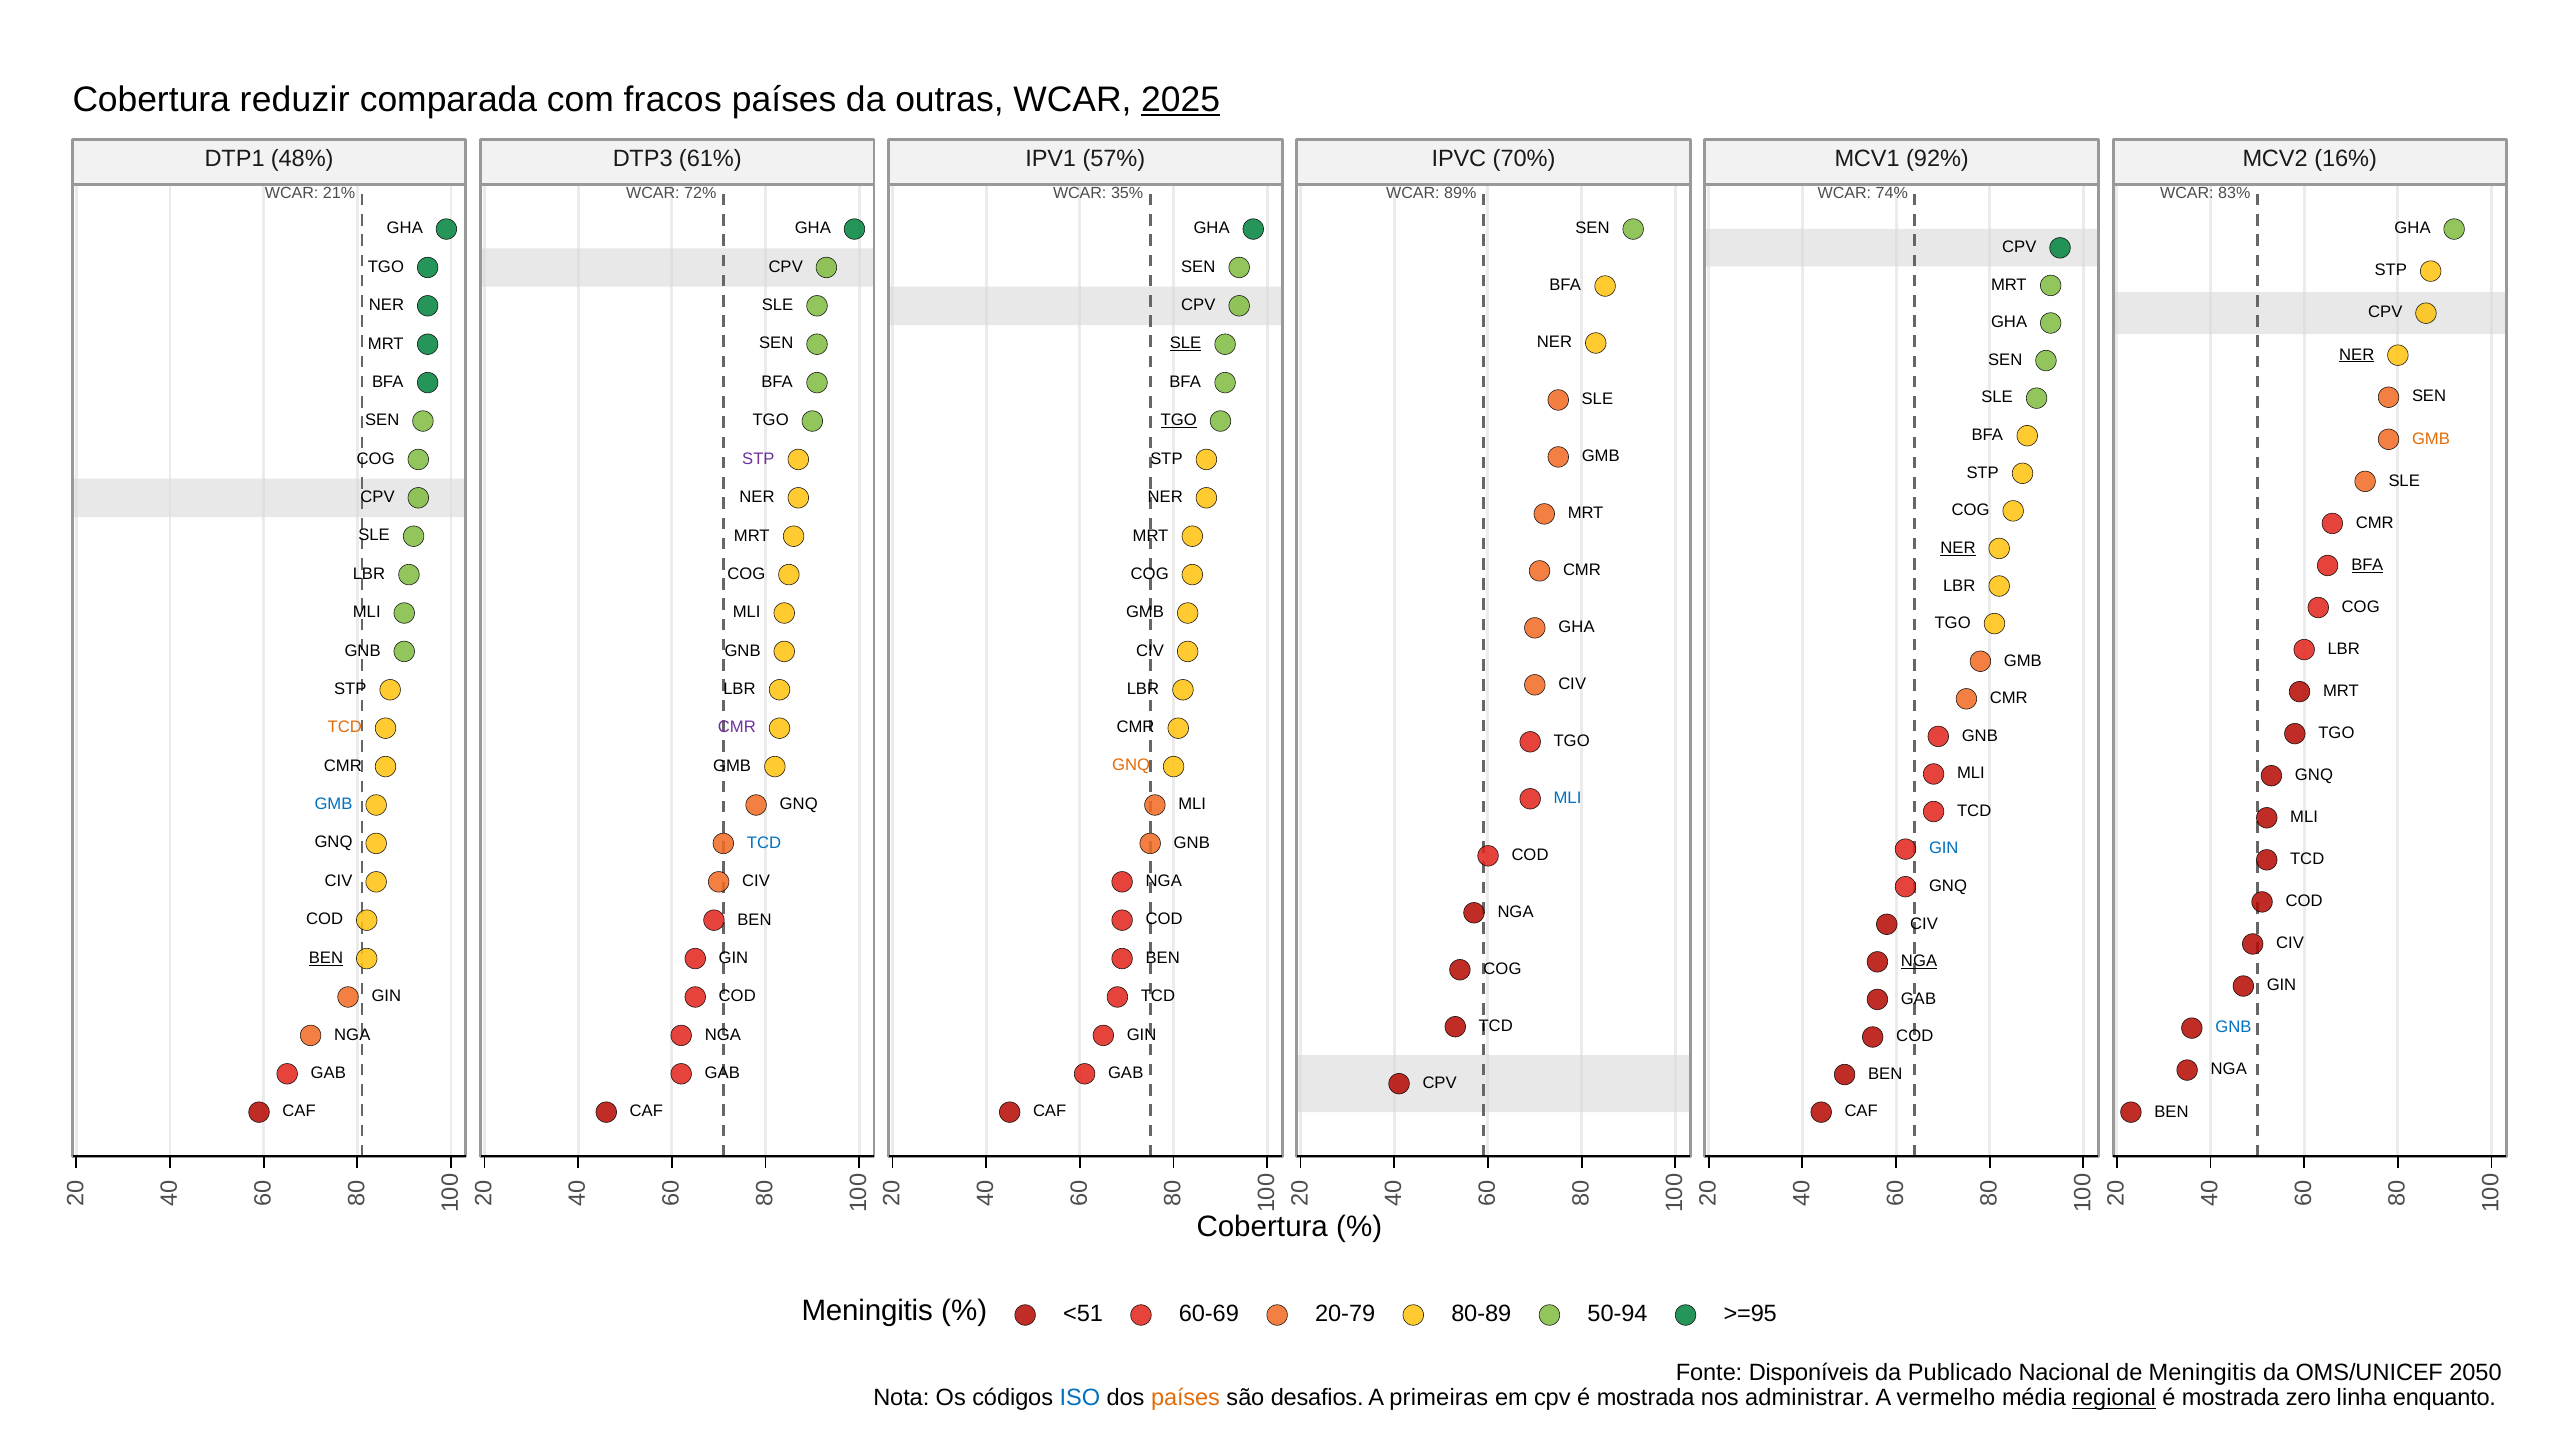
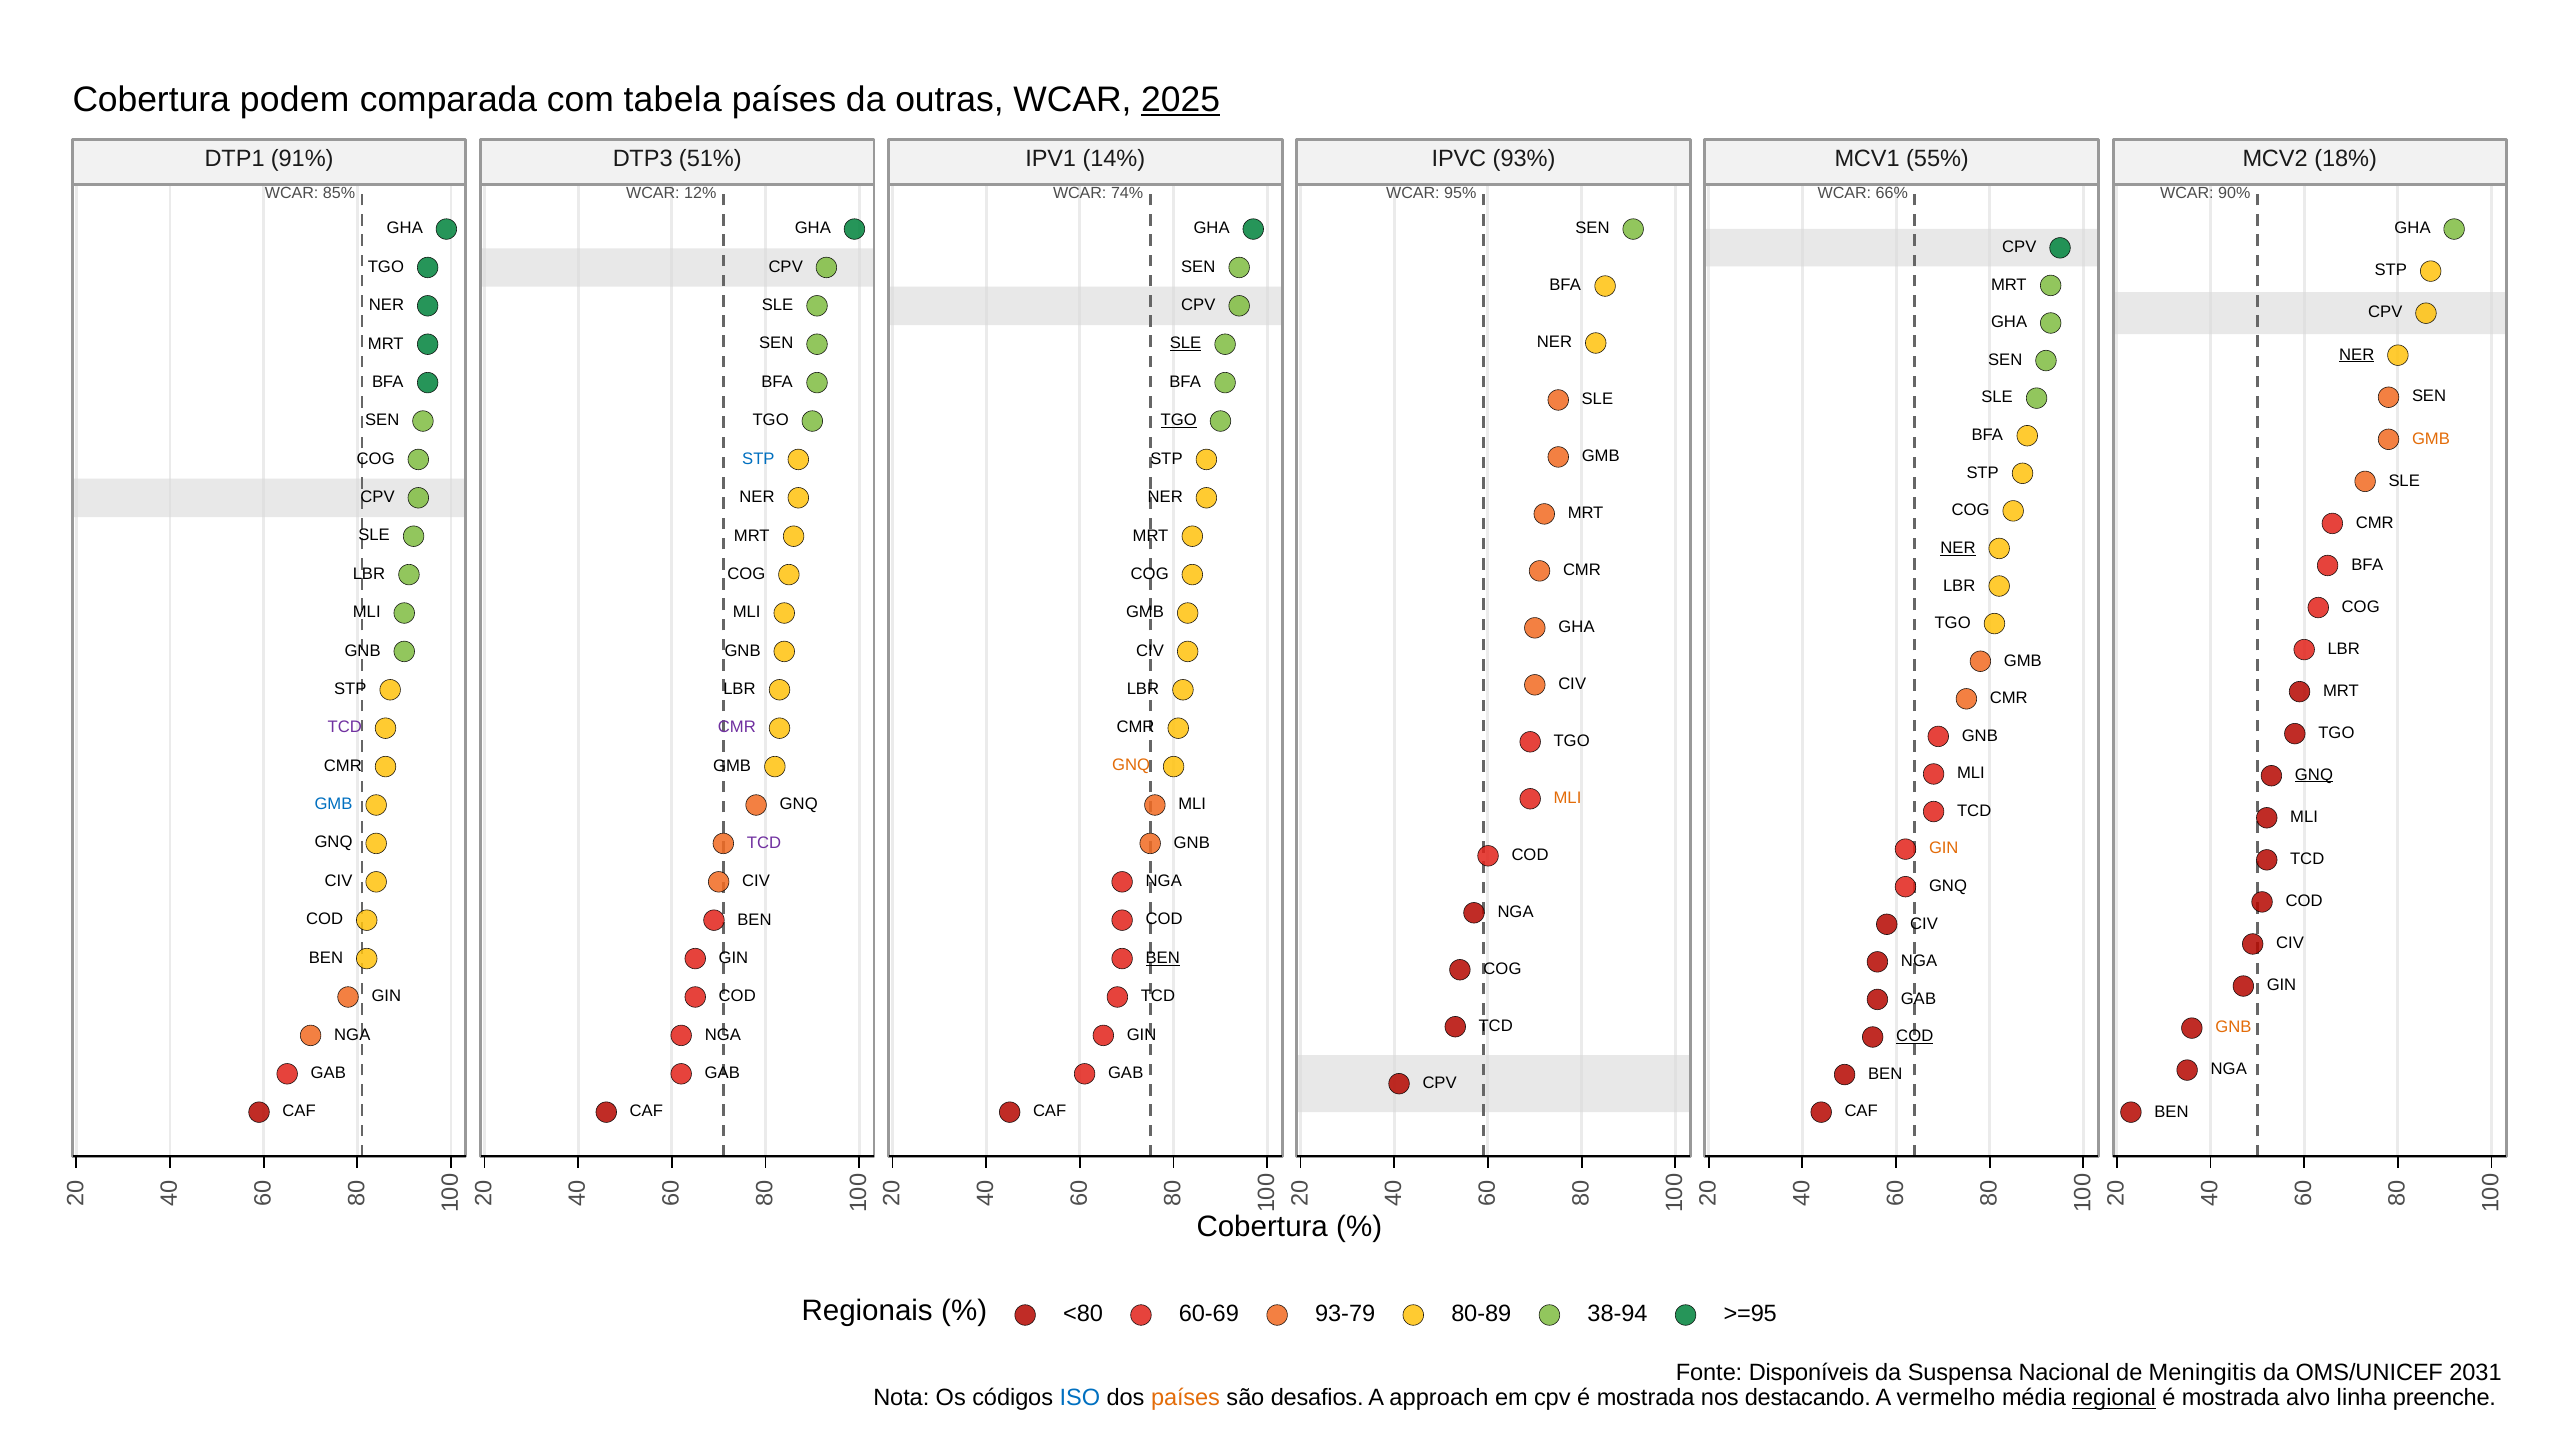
reduzir: reduzir -> podem
fracos: fracos -> tabela
48%: 48% -> 91%
61%: 61% -> 51%
57%: 57% -> 14%
70%: 70% -> 93%
92%: 92% -> 55%
16%: 16% -> 18%
21%: 21% -> 85%
72%: 72% -> 12%
35%: 35% -> 74%
89%: 89% -> 95%
74%: 74% -> 66%
83%: 83% -> 90%
STP at (758, 459) colour: purple -> blue
BFA at (2367, 565) underline: present -> none
TCD at (345, 727) colour: orange -> purple
GNQ at (2314, 775) underline: none -> present
MLI at (1567, 798) colour: blue -> orange
TCD at (764, 843) colour: blue -> purple
GIN at (1944, 848) colour: blue -> orange
BEN at (326, 958) underline: present -> none
BEN at (1163, 958) underline: none -> present
NGA at (1919, 961) underline: present -> none
GNB at (2233, 1027) colour: blue -> orange
COD at (1915, 1036) underline: none -> present
Meningitis at (867, 1311): Meningitis -> Regionais
<51: <51 -> <80
20-79: 20-79 -> 93-79
50-94: 50-94 -> 38-94
Publicado: Publicado -> Suspensa
2050: 2050 -> 2031
primeiras: primeiras -> approach
administrar: administrar -> destacando
zero: zero -> alvo
enquanto: enquanto -> preenche
